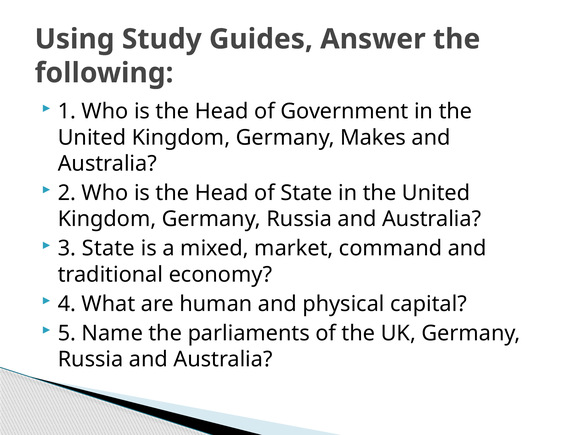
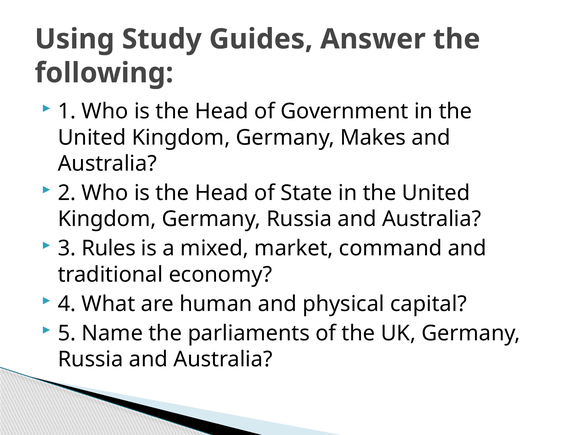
3 State: State -> Rules
